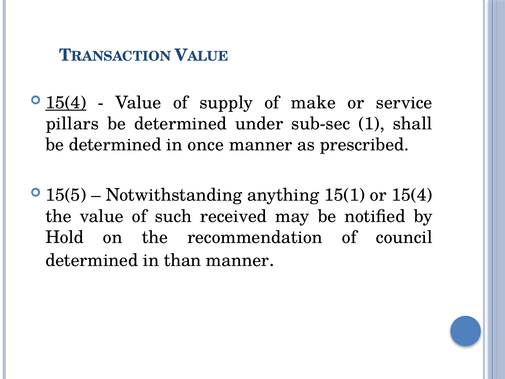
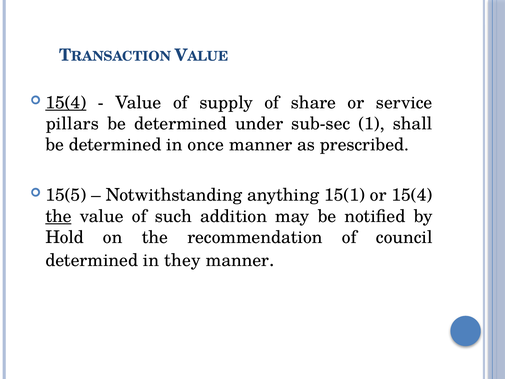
make: make -> share
the at (58, 216) underline: none -> present
received: received -> addition
than: than -> they
